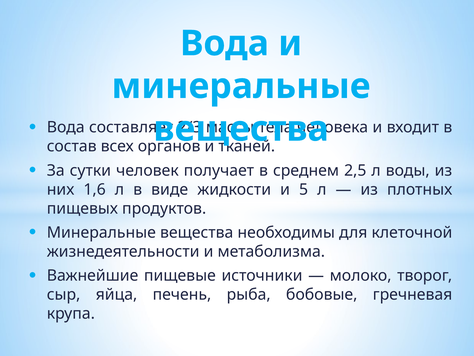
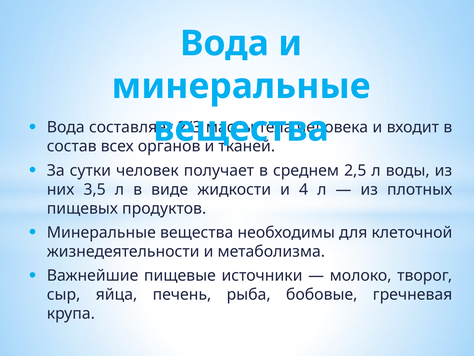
1,6: 1,6 -> 3,5
5: 5 -> 4
